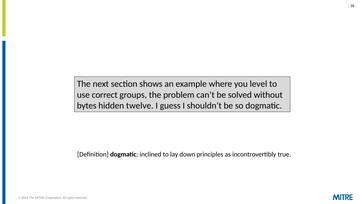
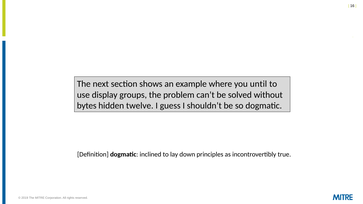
level: level -> until
correct: correct -> display
